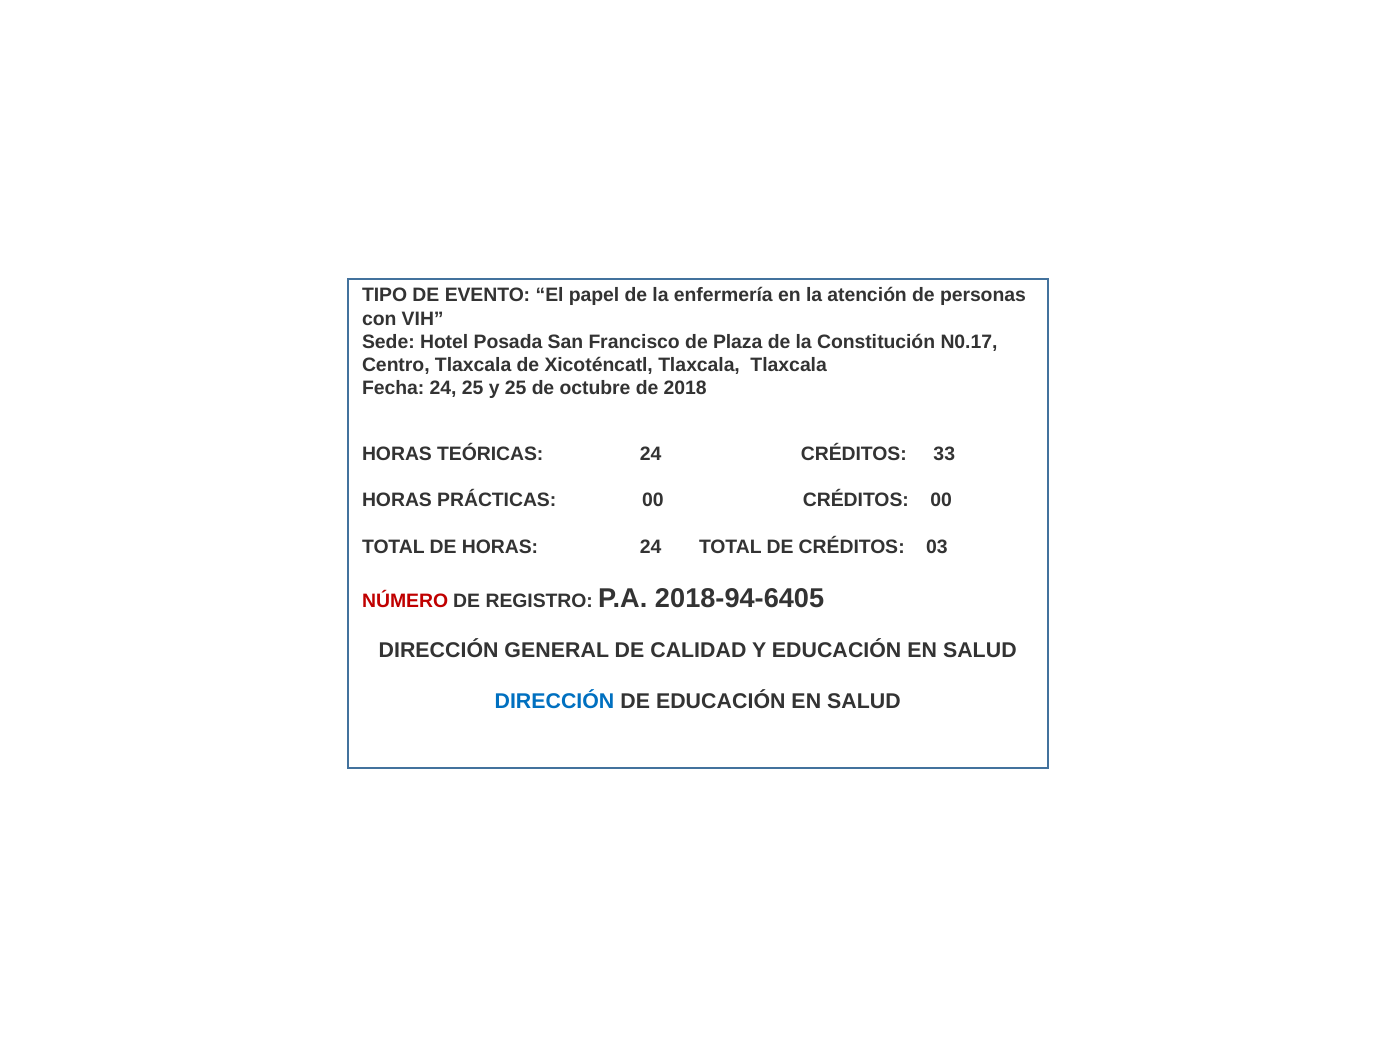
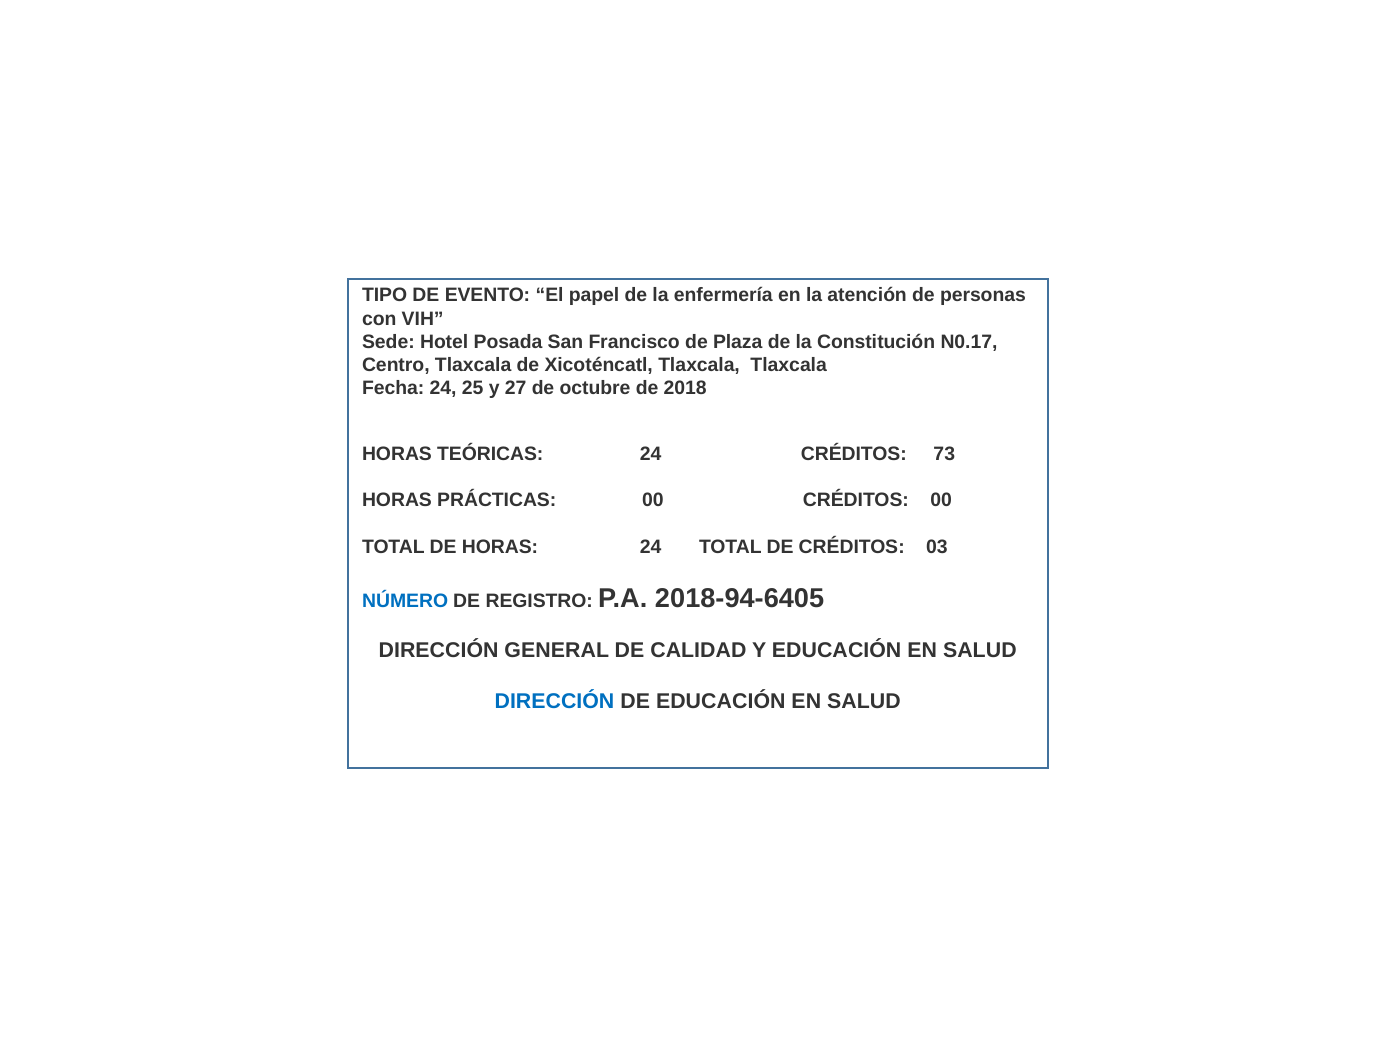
y 25: 25 -> 27
33: 33 -> 73
NÚMERO colour: red -> blue
